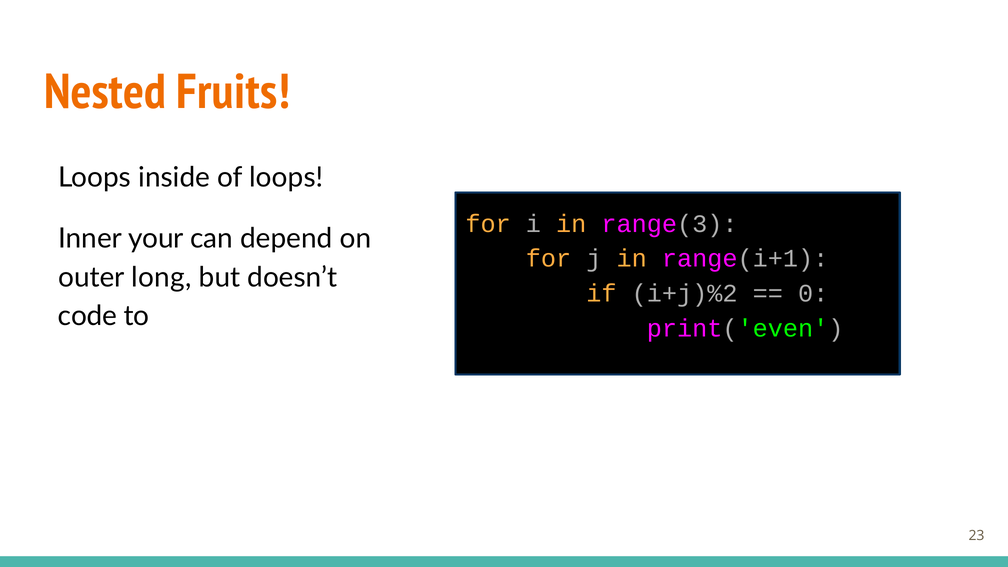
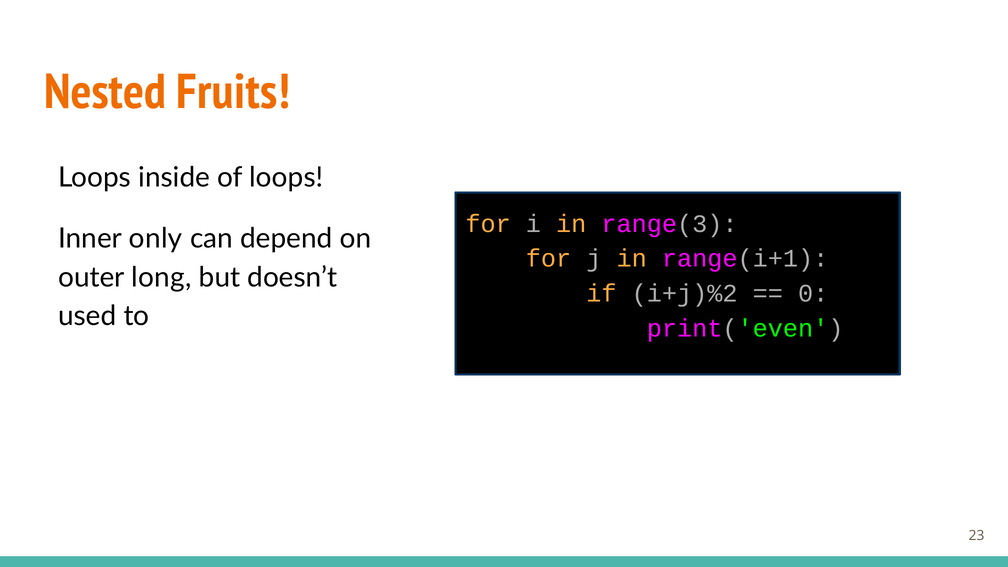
your: your -> only
code: code -> used
